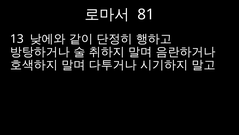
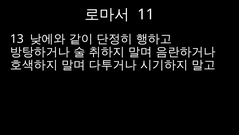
81: 81 -> 11
